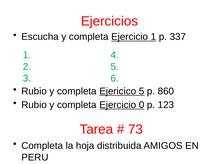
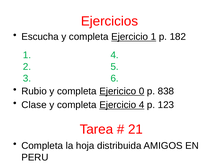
337: 337 -> 182
Ejericico 5: 5 -> 0
860: 860 -> 838
Rubio at (34, 105): Rubio -> Clase
Ejercicio 0: 0 -> 4
73: 73 -> 21
